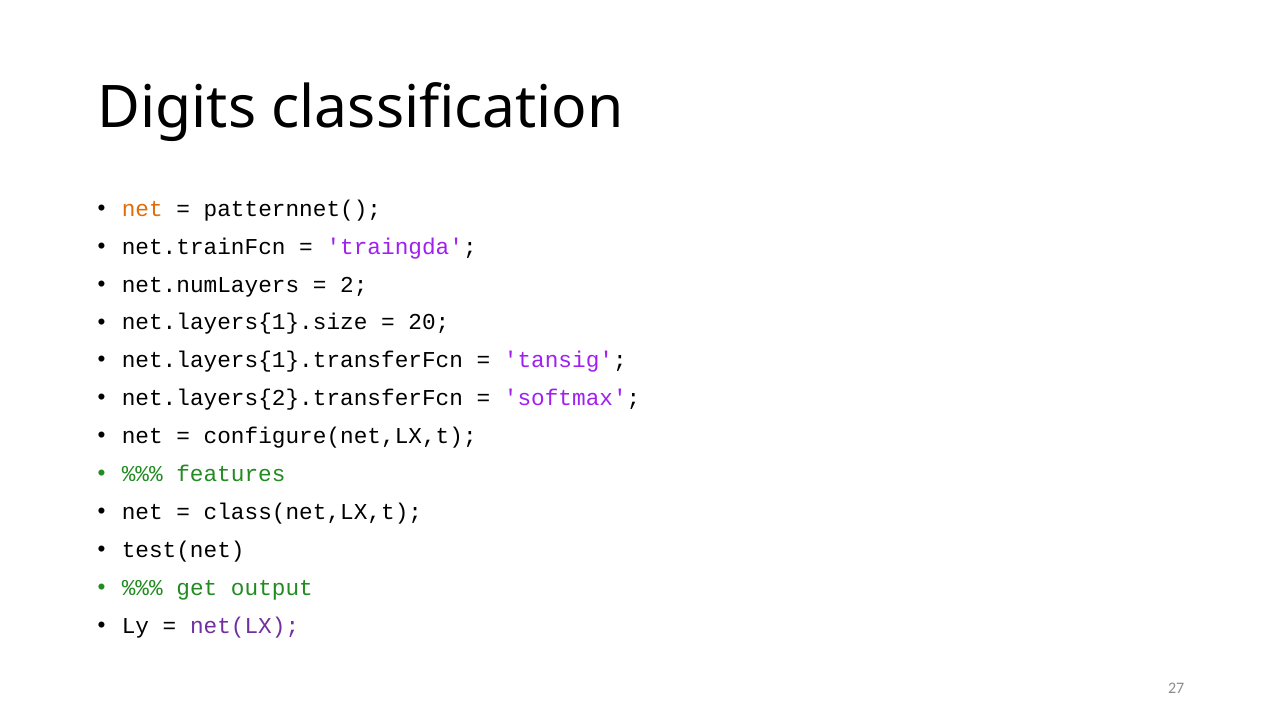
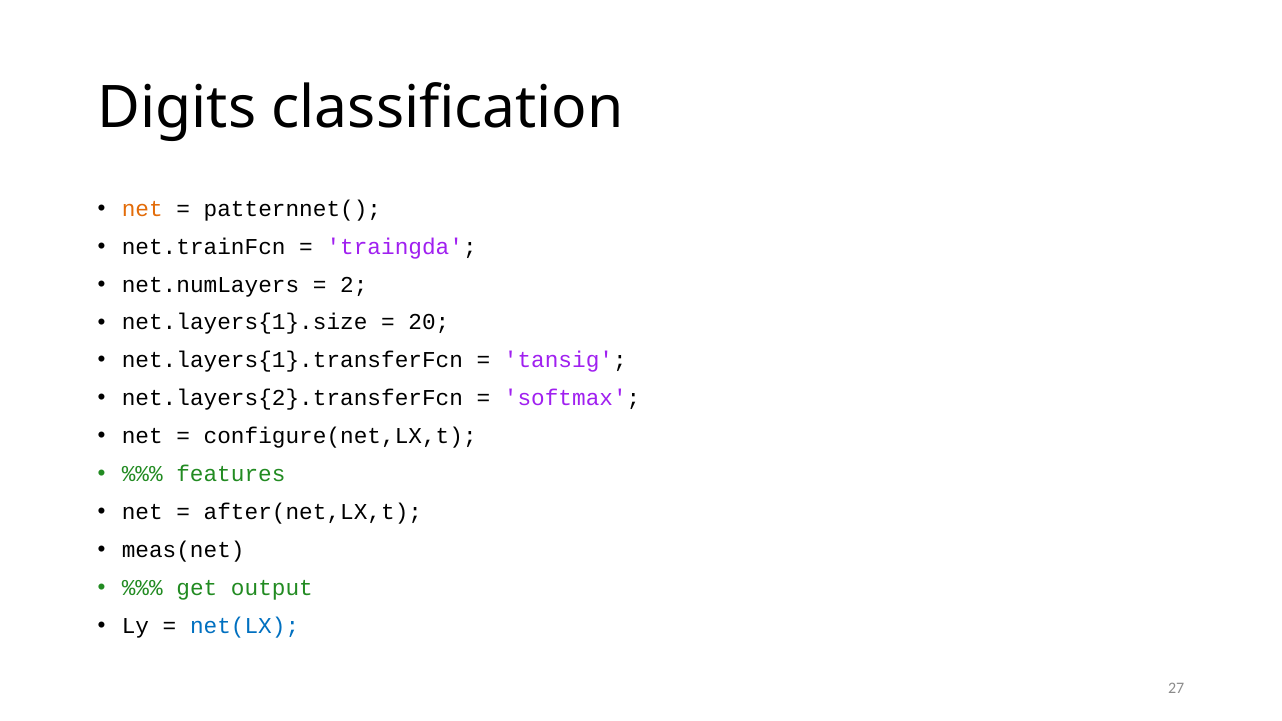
class(net,LX,t: class(net,LX,t -> after(net,LX,t
test(net: test(net -> meas(net
net(LX colour: purple -> blue
